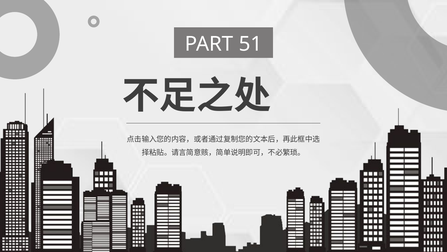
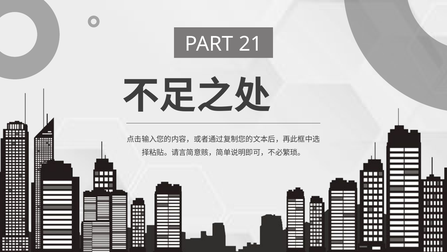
51: 51 -> 21
